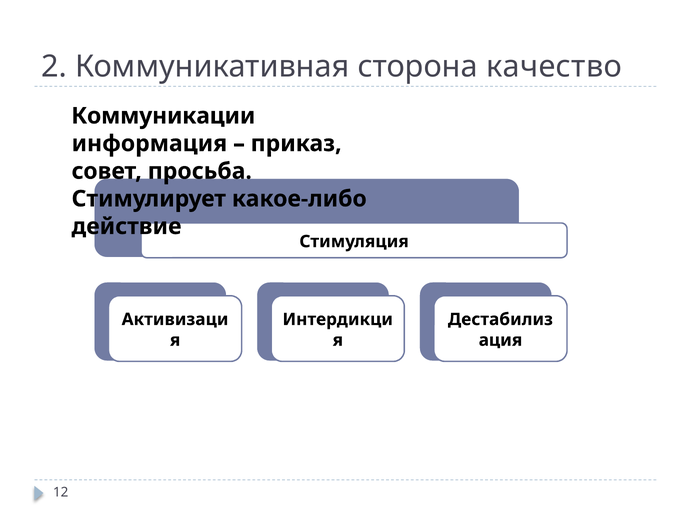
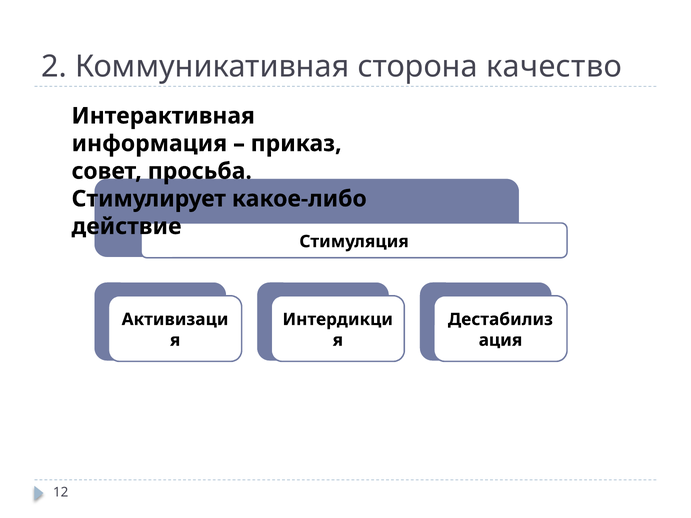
Коммуникации: Коммуникации -> Интерактивная
